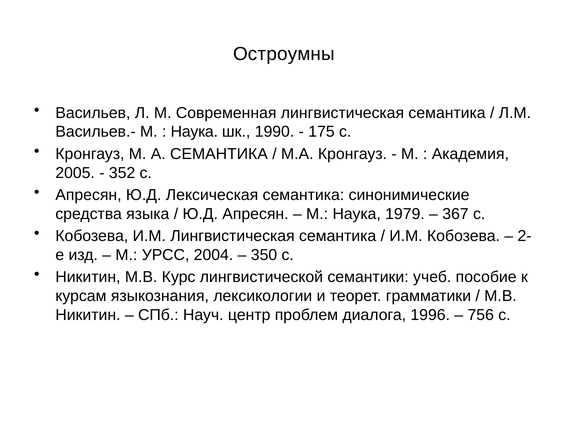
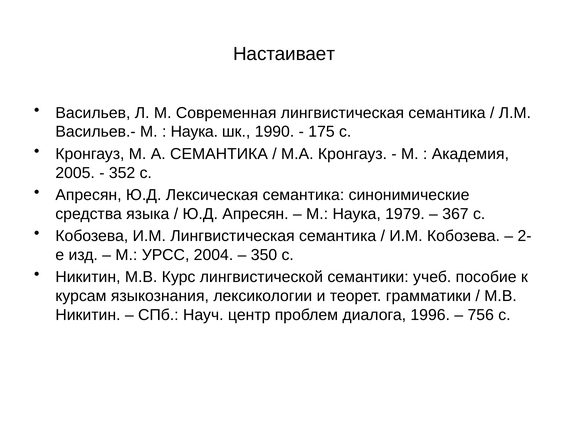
Остроумны: Остроумны -> Настаивает
